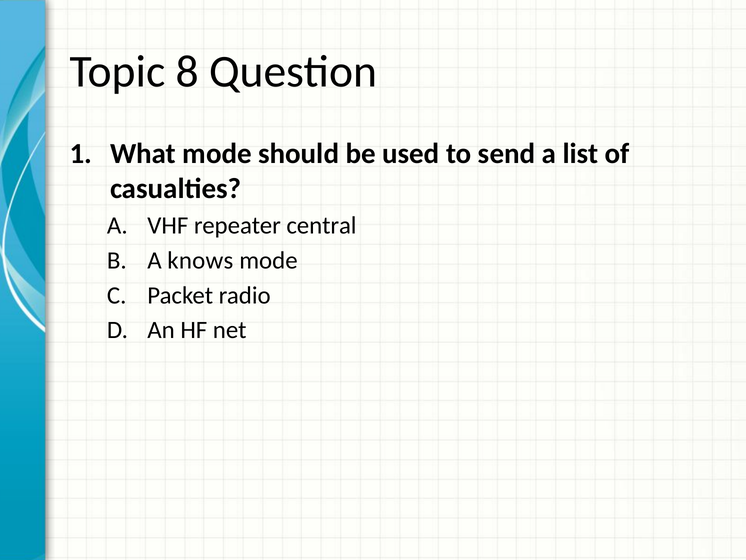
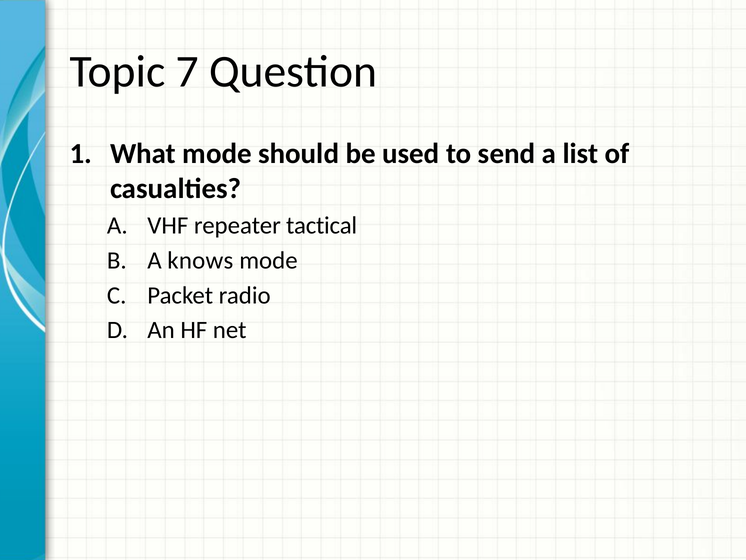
8: 8 -> 7
central: central -> tactical
